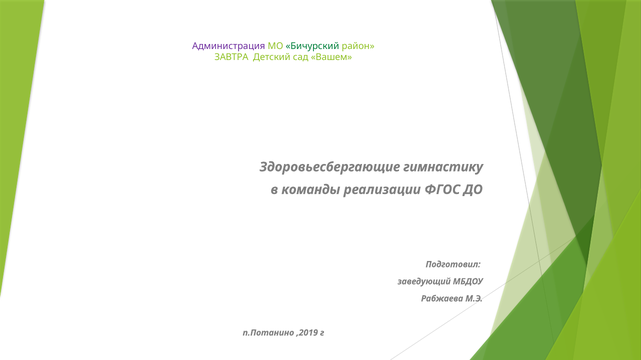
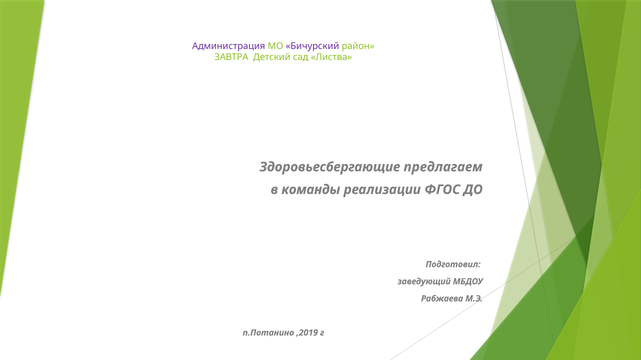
Бичурский colour: green -> purple
Вашем: Вашем -> Листва
гимнастику: гимнастику -> предлагаем
